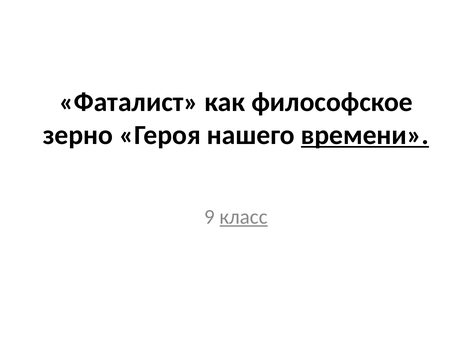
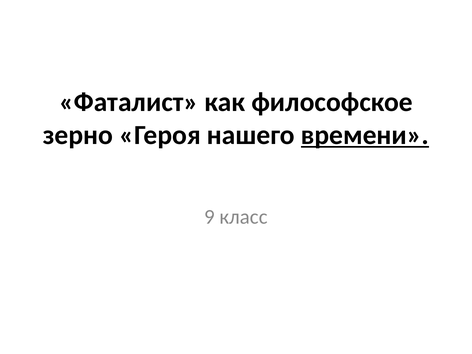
класс underline: present -> none
